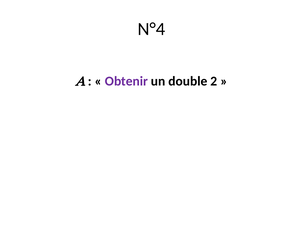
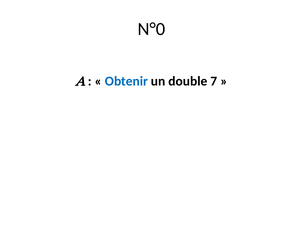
N°4: N°4 -> N°0
Obtenir colour: purple -> blue
2: 2 -> 7
